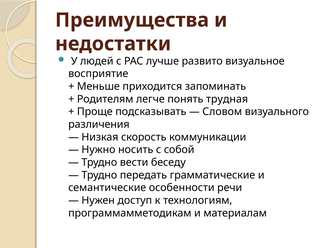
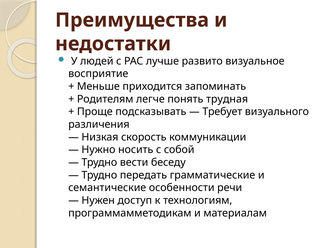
Словом: Словом -> Требует
